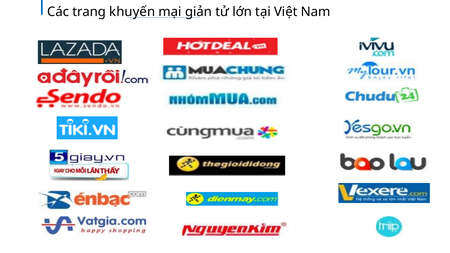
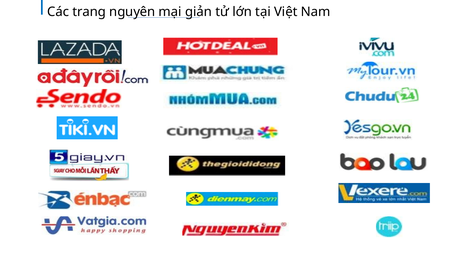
khuyến: khuyến -> nguyên
